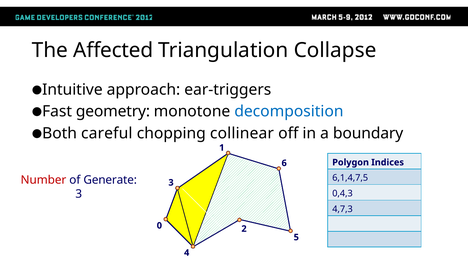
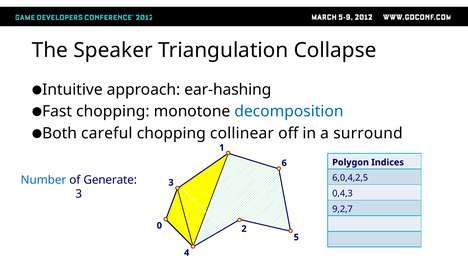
Affected: Affected -> Speaker
ear-triggers: ear-triggers -> ear-hashing
geometry at (113, 112): geometry -> chopping
boundary: boundary -> surround
6,1,4,7,5: 6,1,4,7,5 -> 6,0,4,2,5
Number colour: red -> blue
4,7,3: 4,7,3 -> 9,2,7
